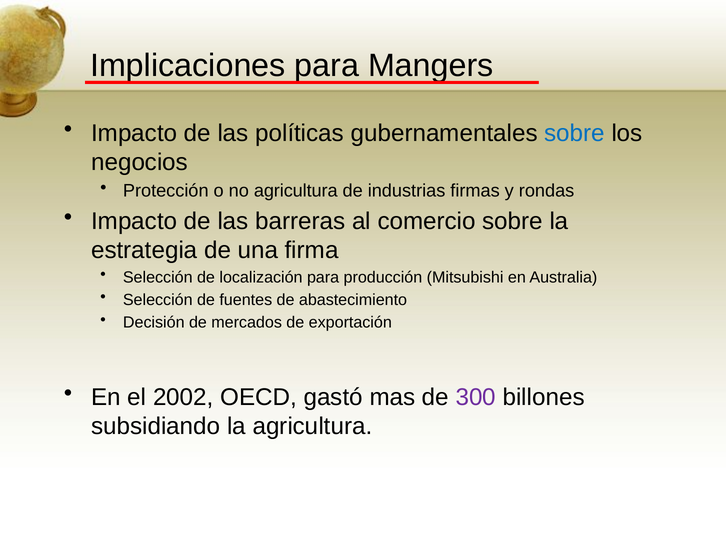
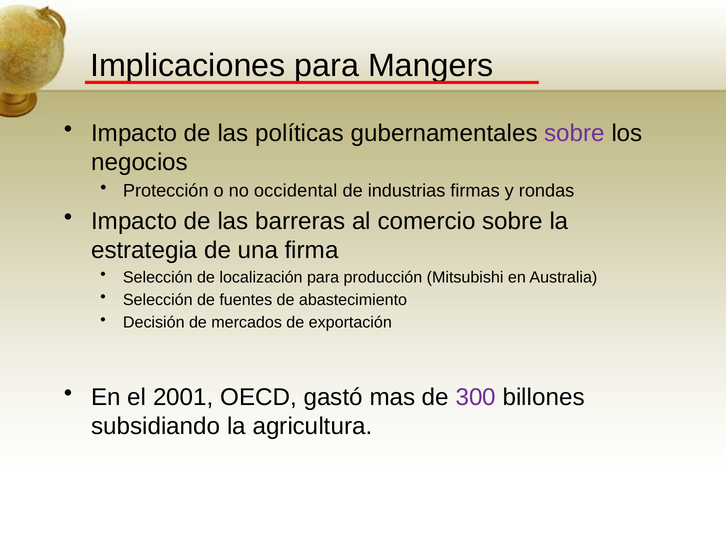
sobre at (575, 133) colour: blue -> purple
no agricultura: agricultura -> occidental
2002: 2002 -> 2001
